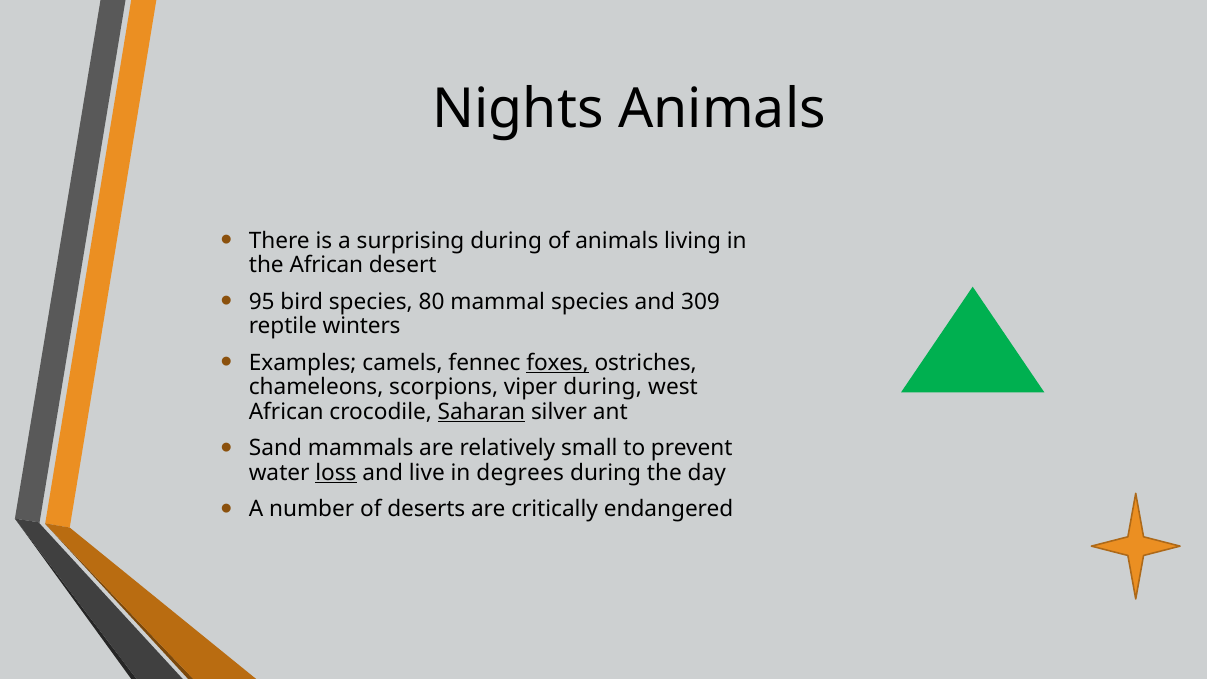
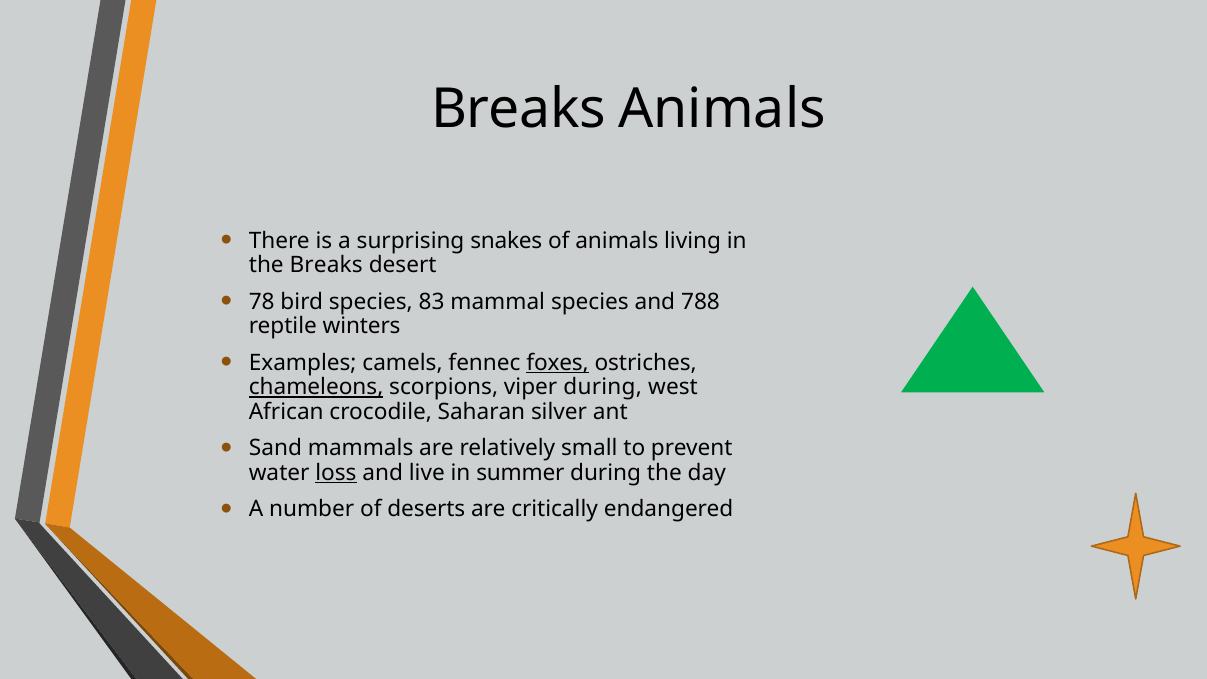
Nights at (518, 110): Nights -> Breaks
surprising during: during -> snakes
the African: African -> Breaks
95: 95 -> 78
80: 80 -> 83
309: 309 -> 788
chameleons underline: none -> present
Saharan underline: present -> none
degrees: degrees -> summer
